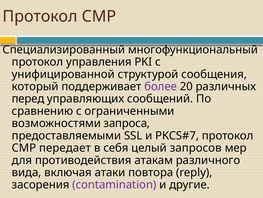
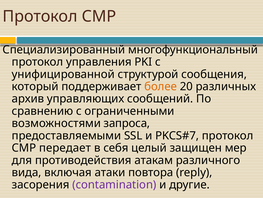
более colour: purple -> orange
перед: перед -> архив
запросов: запросов -> защищен
